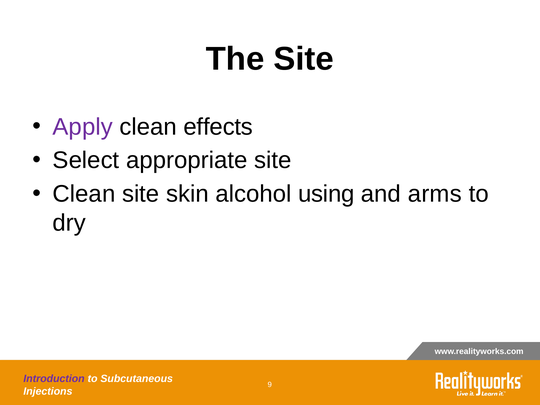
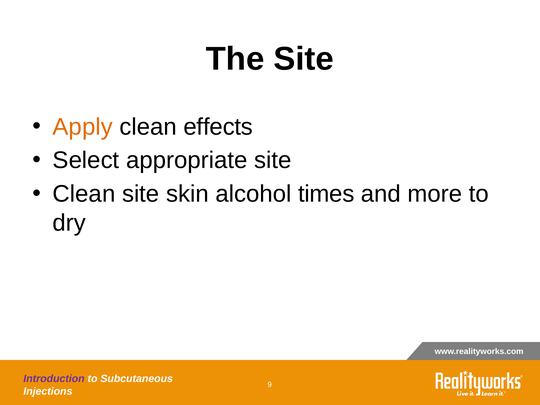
Apply colour: purple -> orange
using: using -> times
arms: arms -> more
